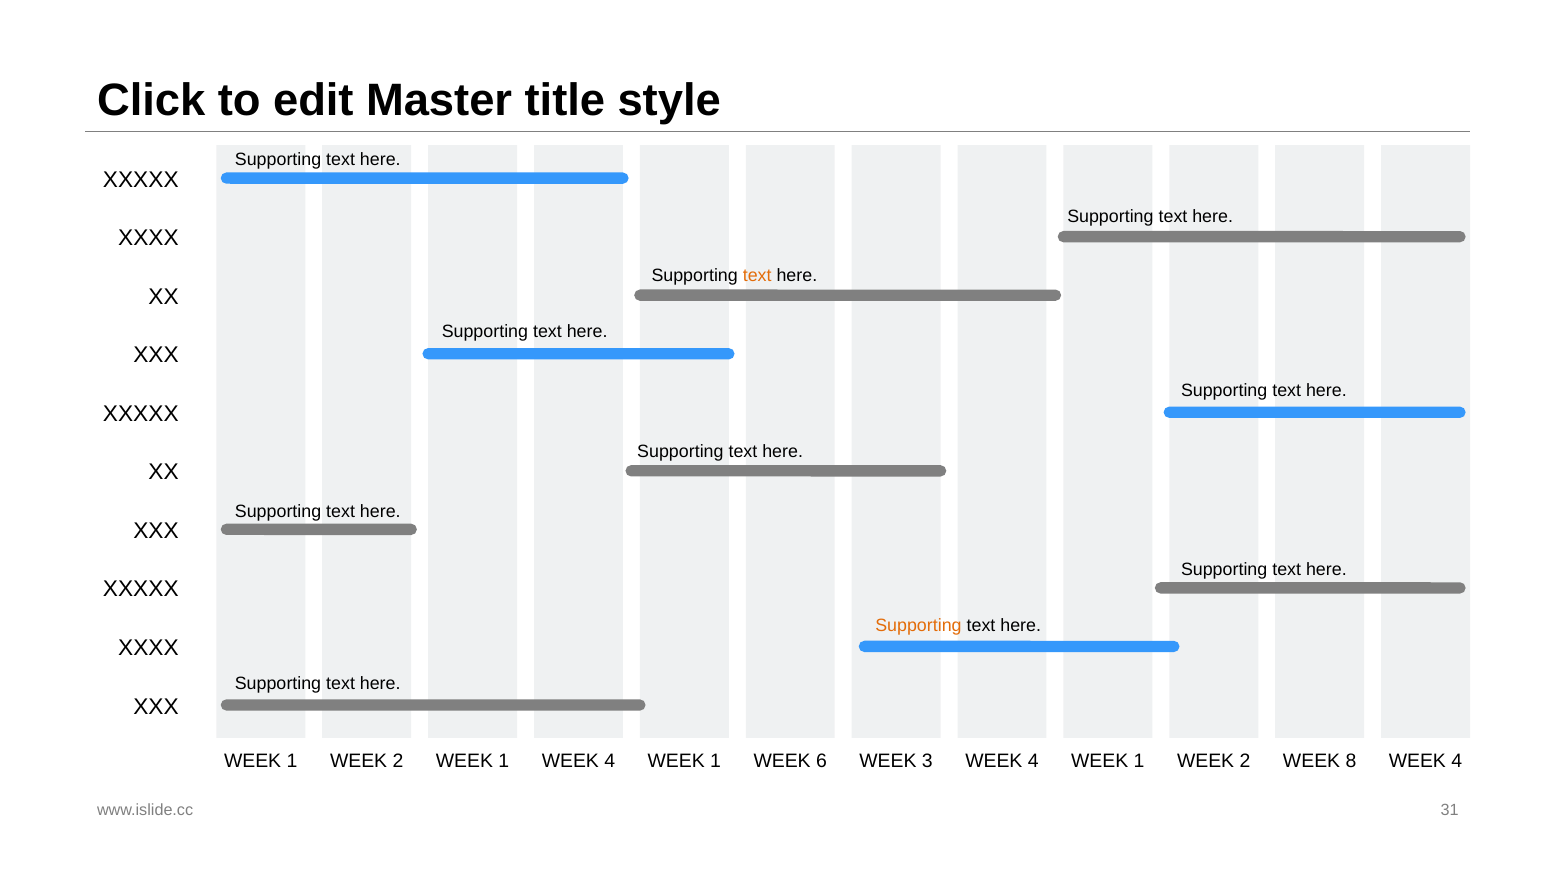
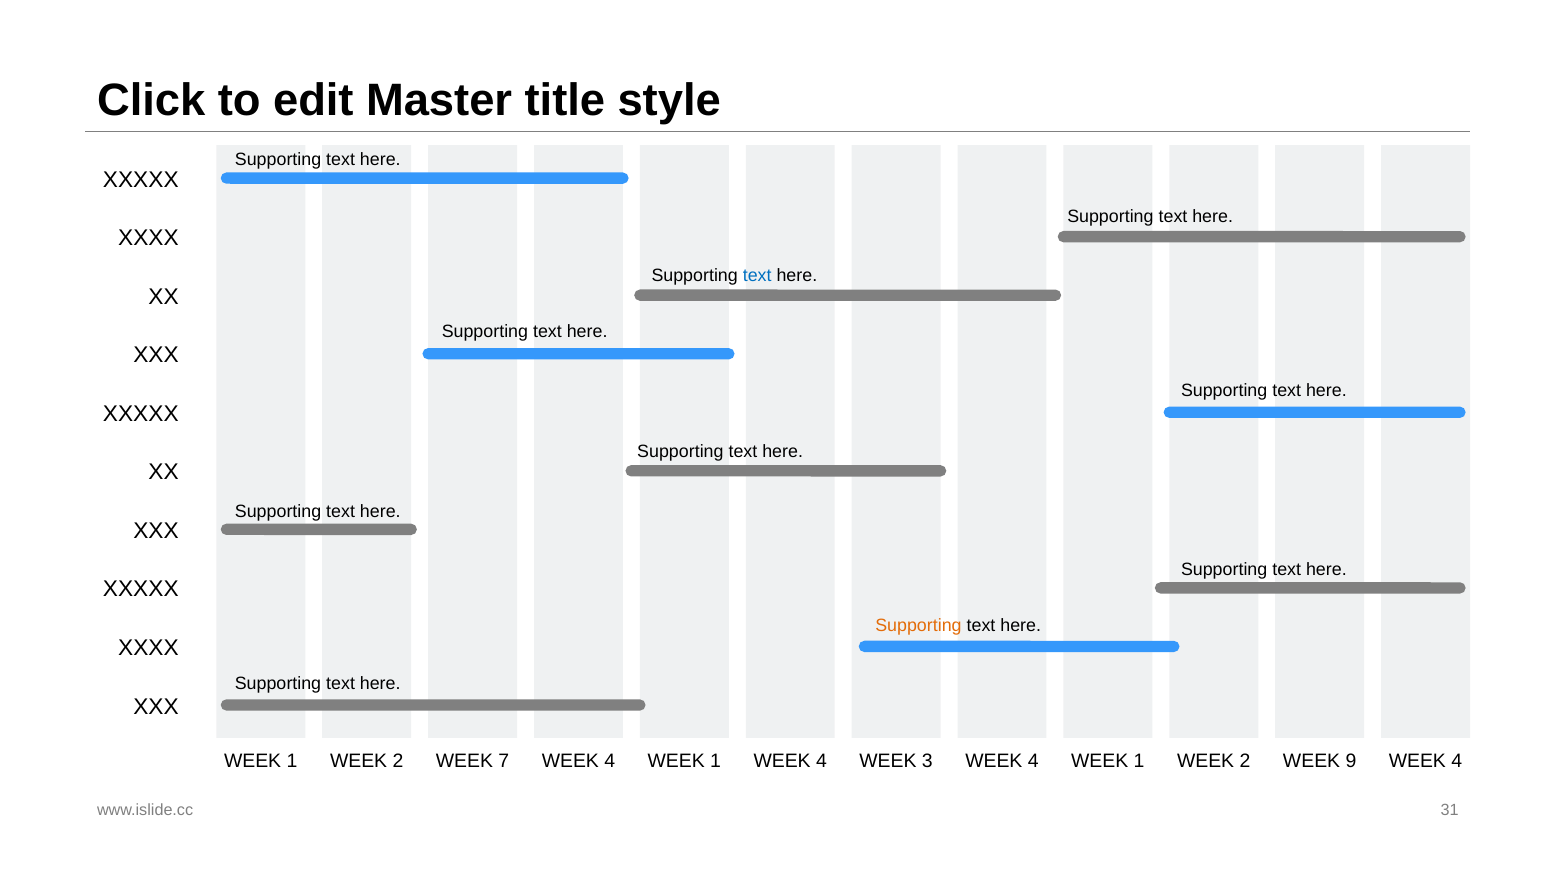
text at (757, 275) colour: orange -> blue
2 WEEK 1: 1 -> 7
1 WEEK 6: 6 -> 4
8: 8 -> 9
